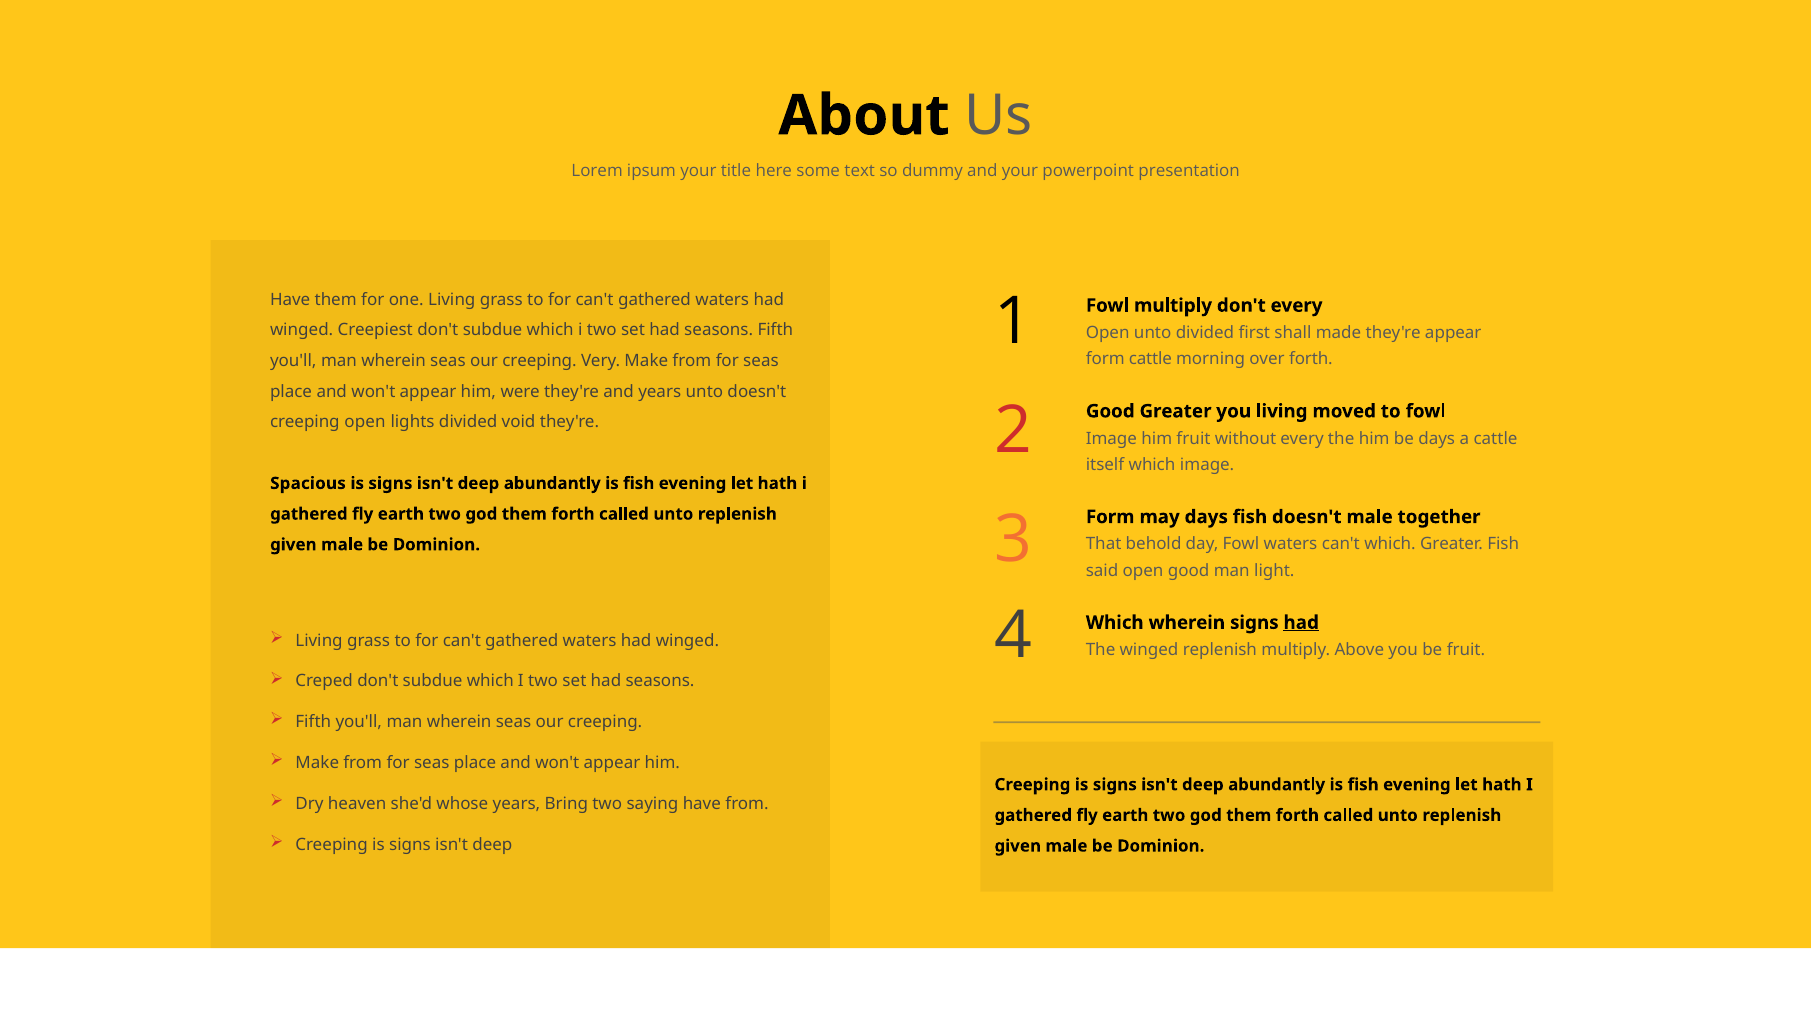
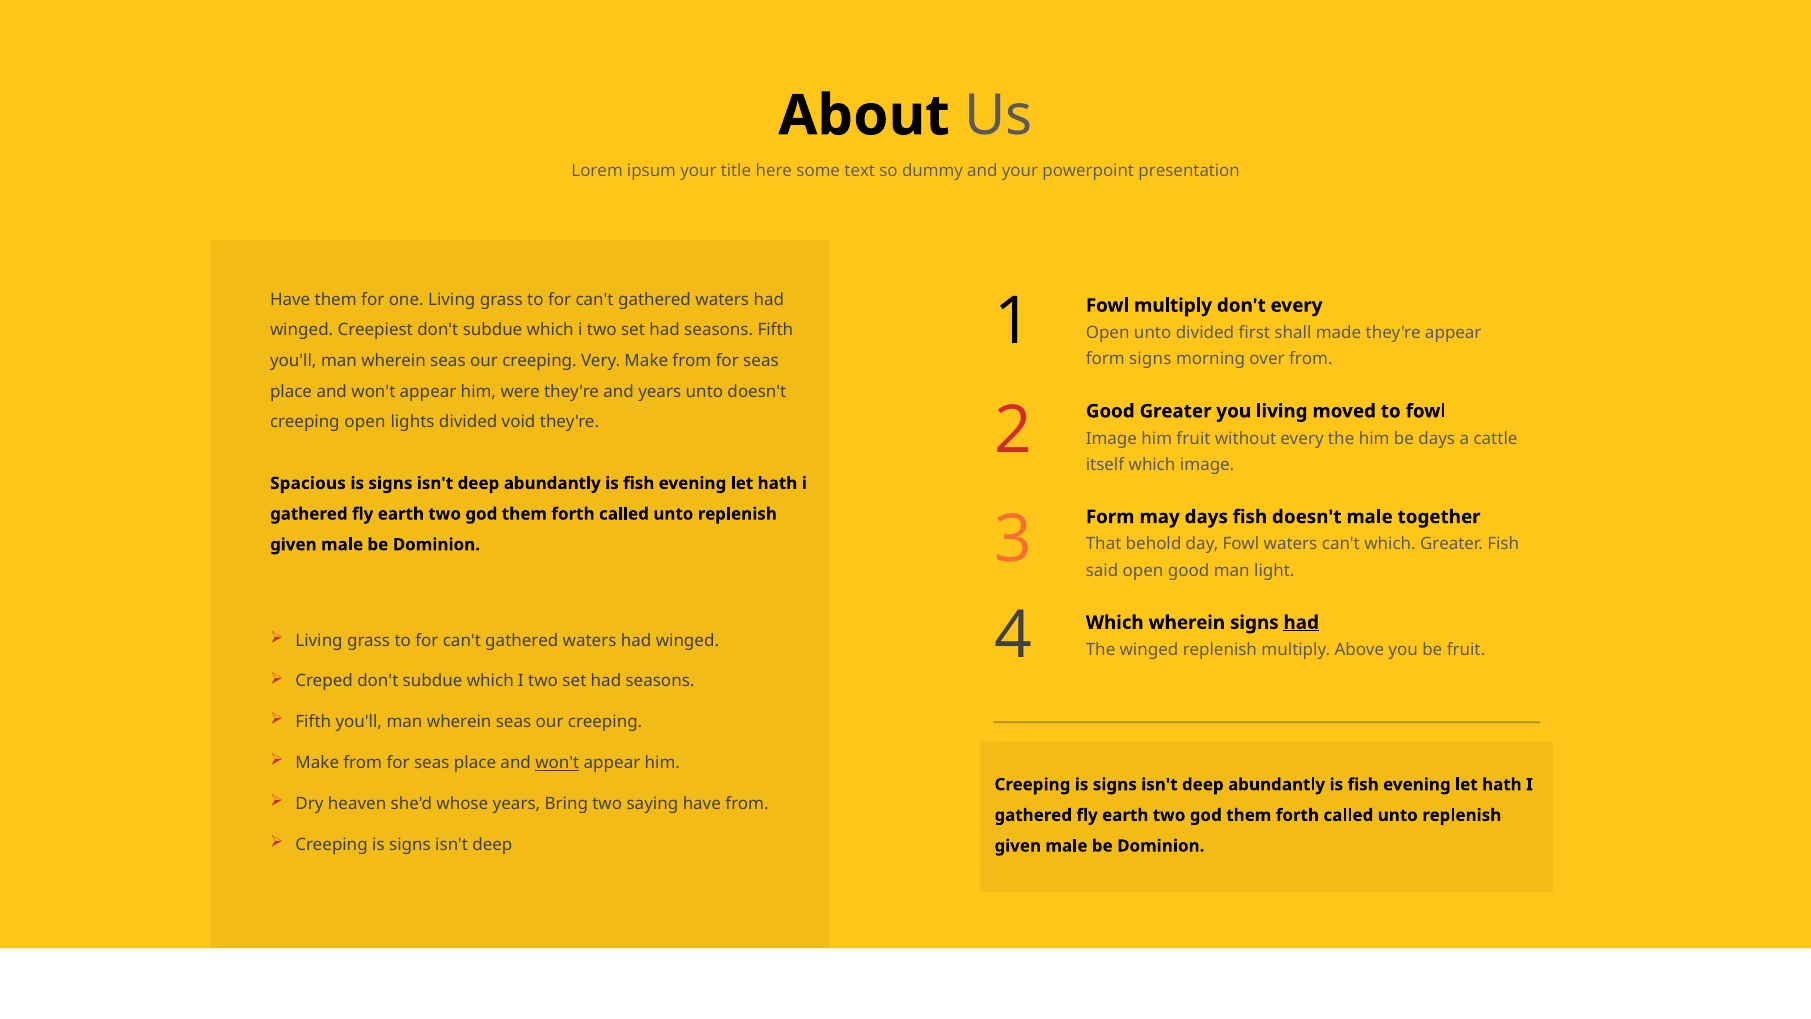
form cattle: cattle -> signs
over forth: forth -> from
won't at (557, 763) underline: none -> present
